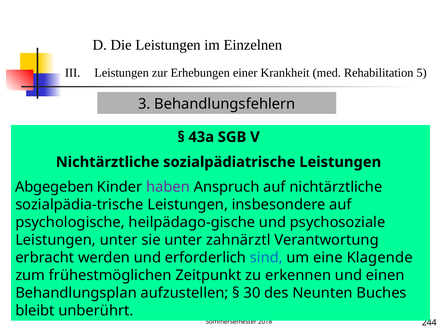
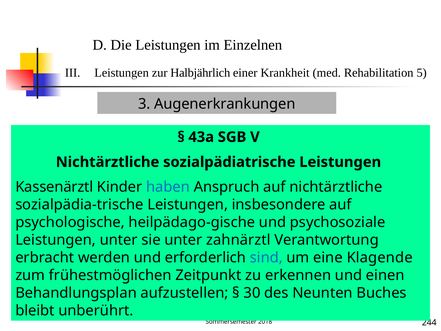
Erhebungen: Erhebungen -> Halbjährlich
Behandlungsfehlern: Behandlungsfehlern -> Augenerkrankungen
Abgegeben: Abgegeben -> Kassenärztl
haben colour: purple -> blue
